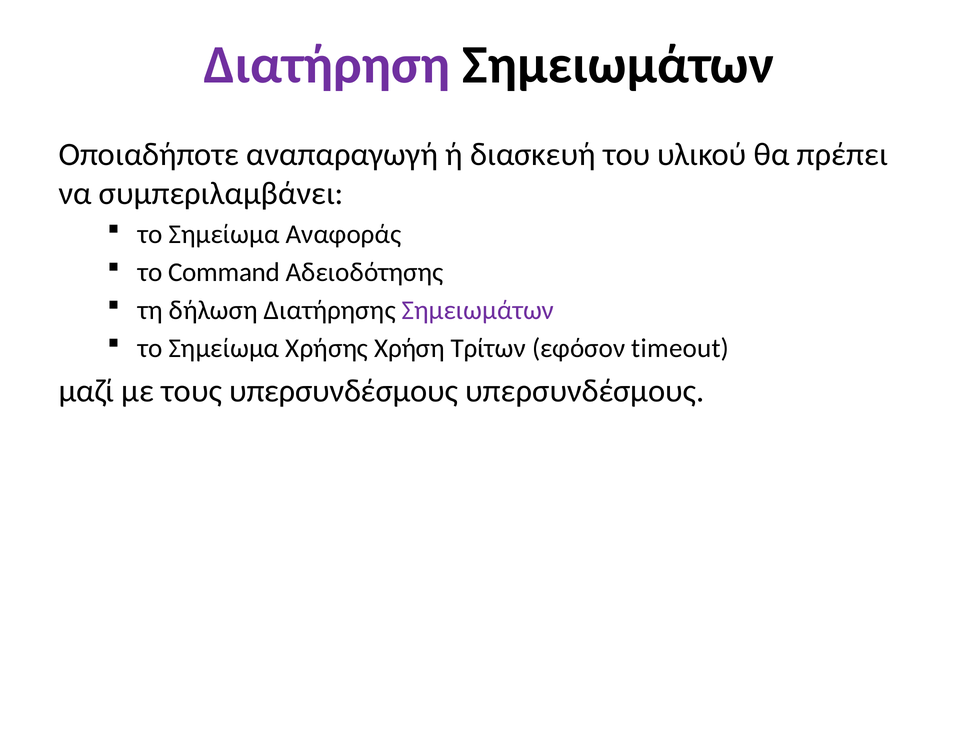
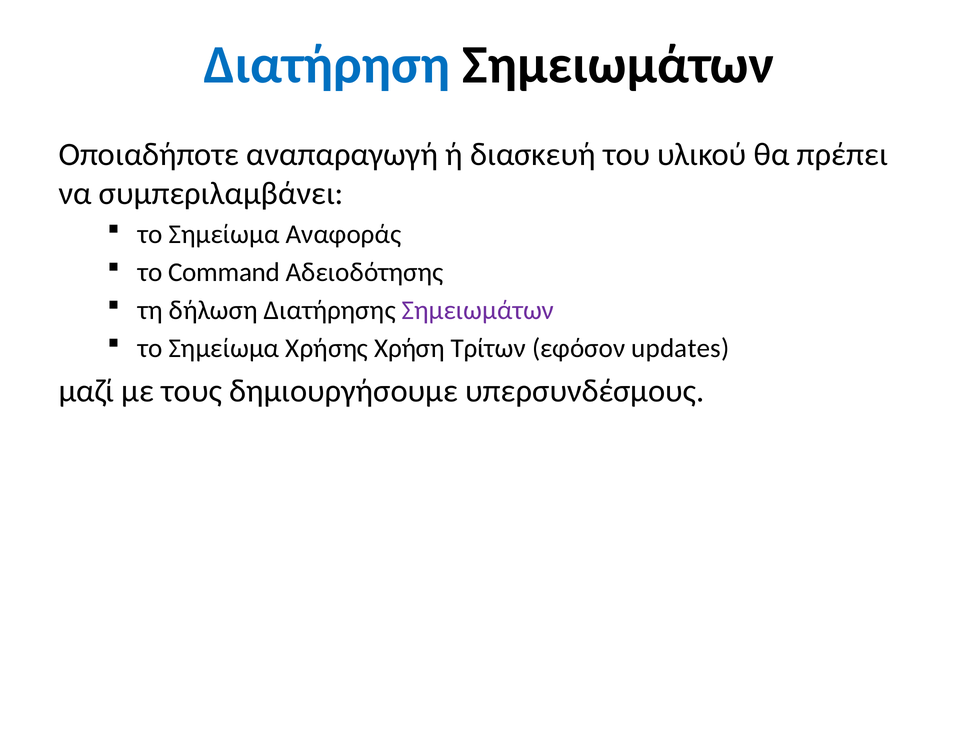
Διατήρηση colour: purple -> blue
timeout: timeout -> updates
τους υπερσυνδέσμους: υπερσυνδέσμους -> δημιουργήσουμε
